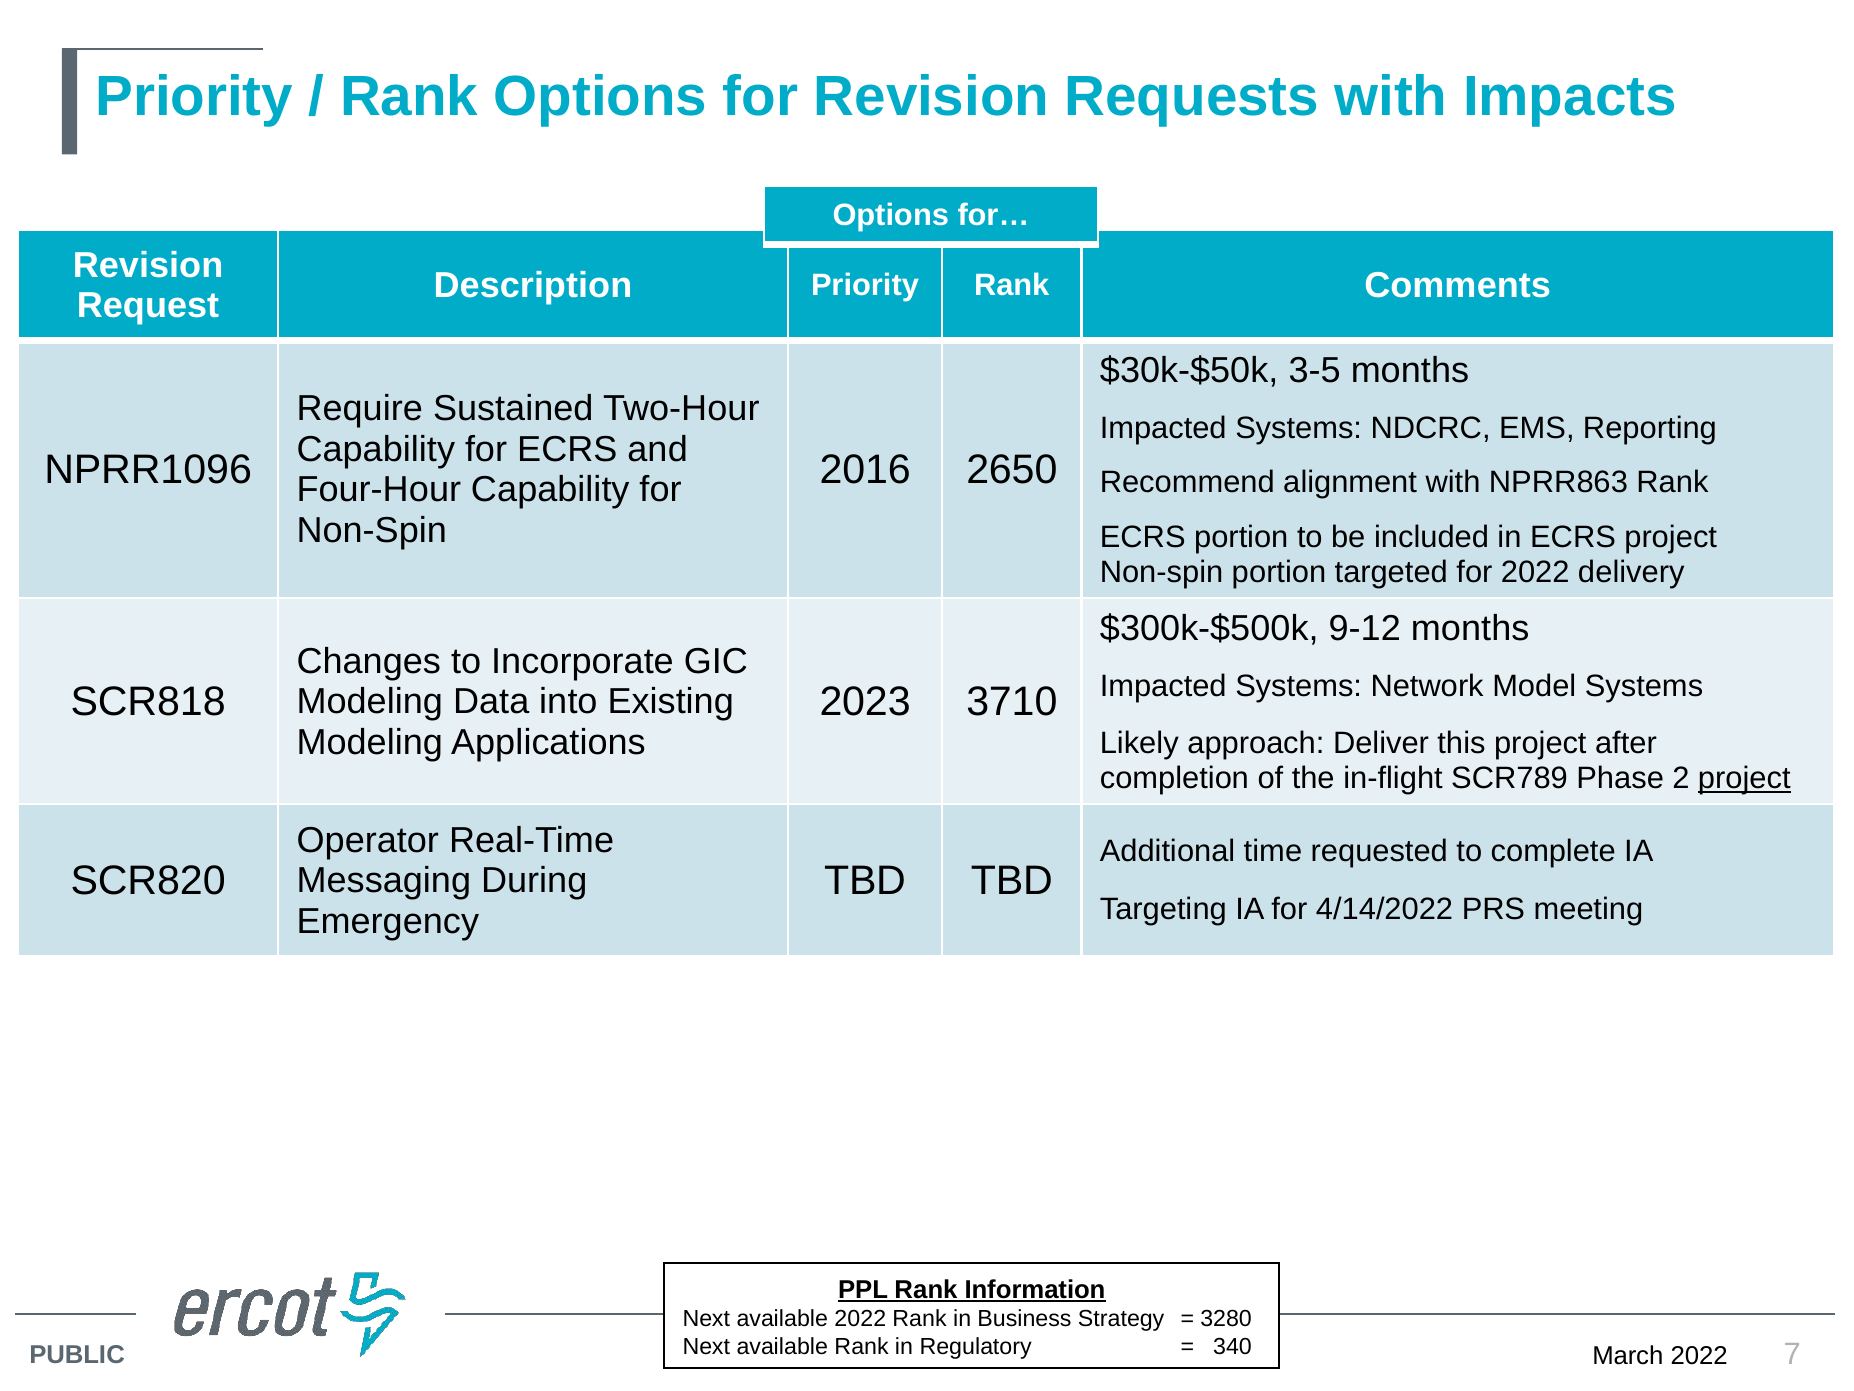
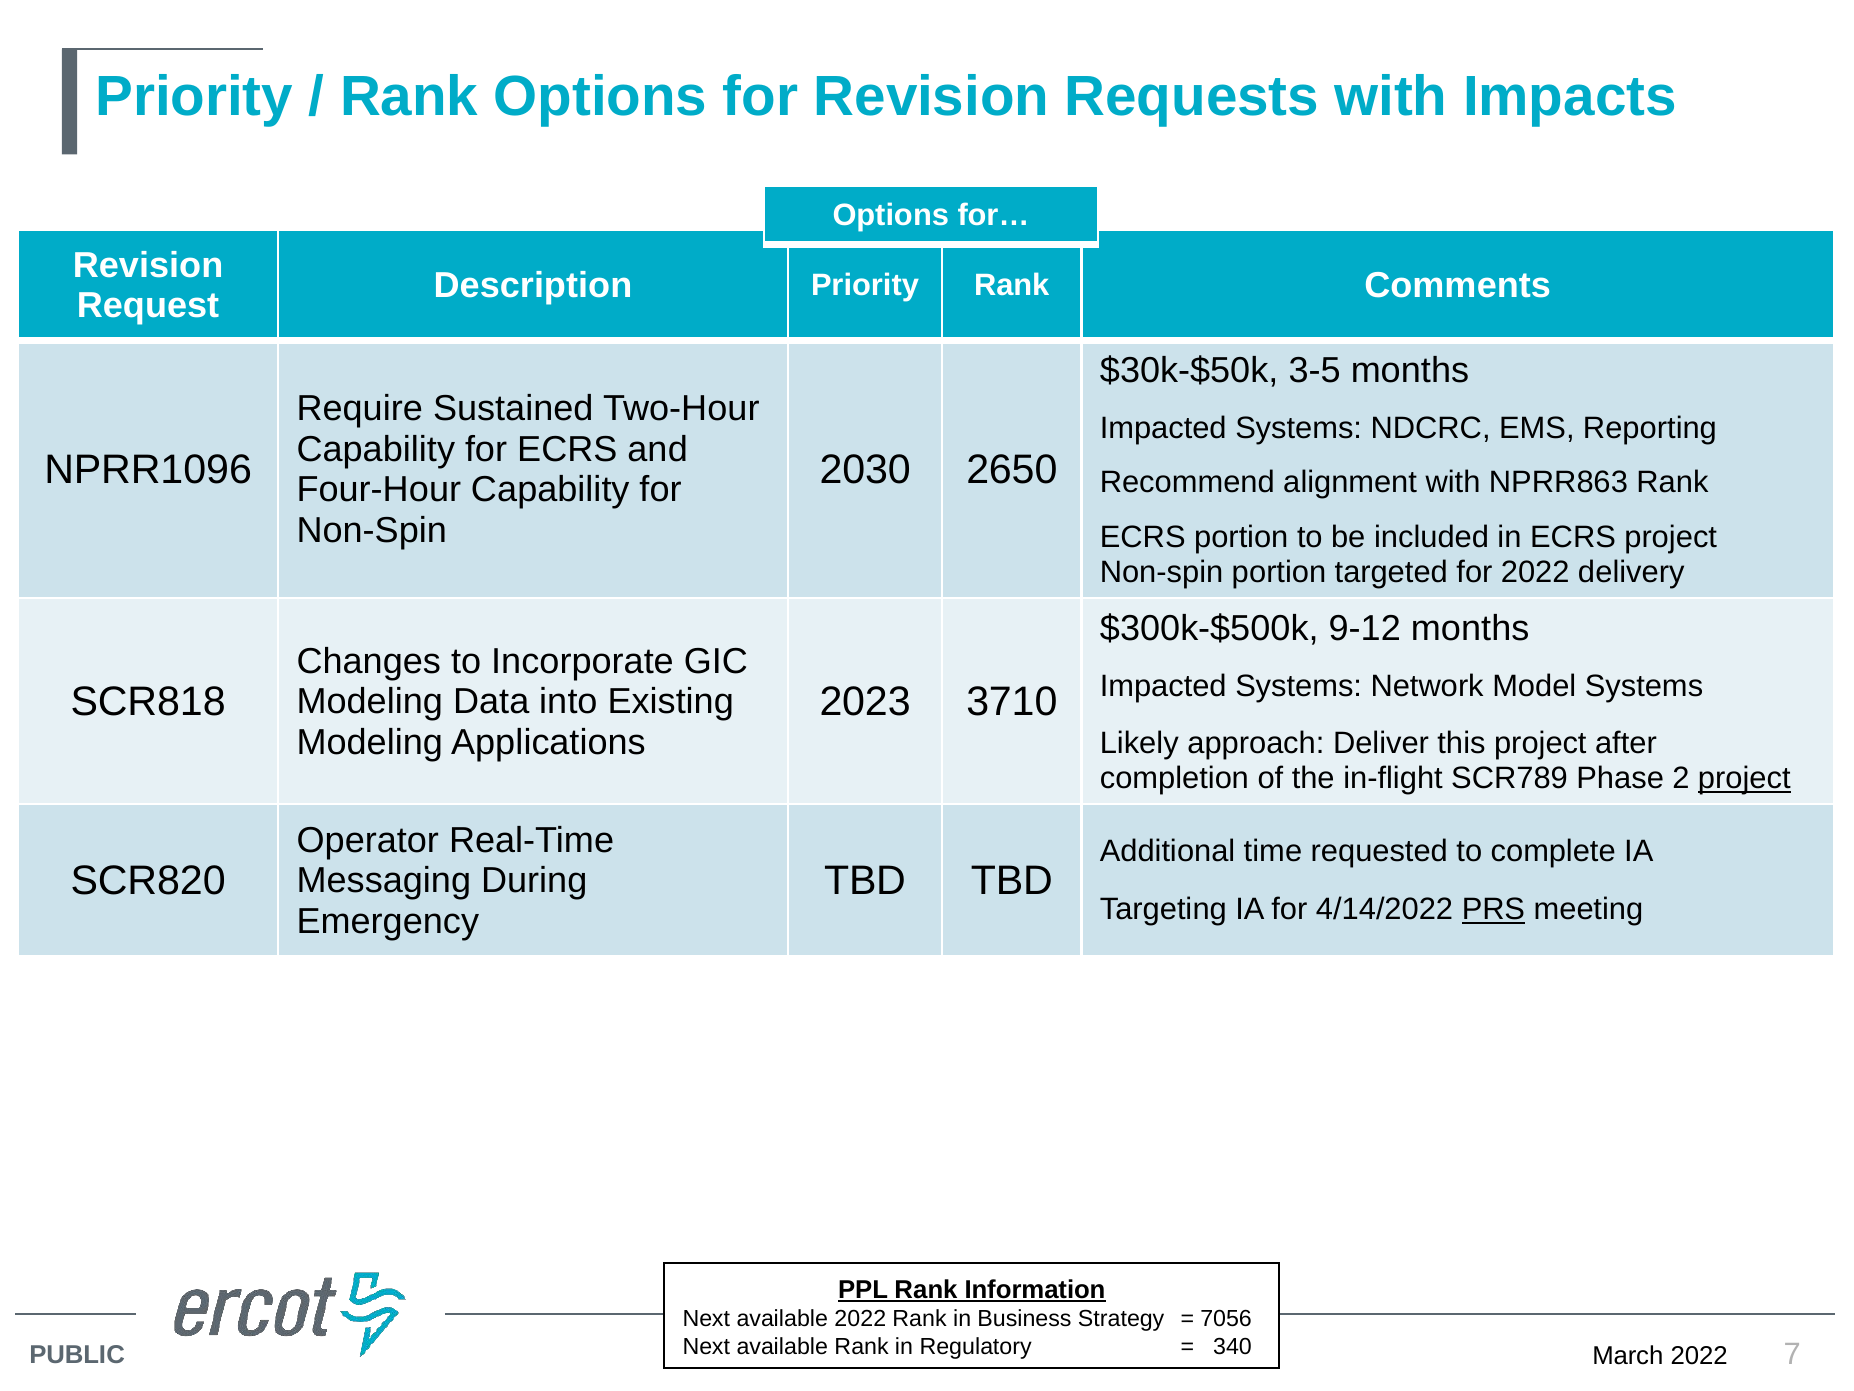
2016: 2016 -> 2030
PRS underline: none -> present
3280: 3280 -> 7056
